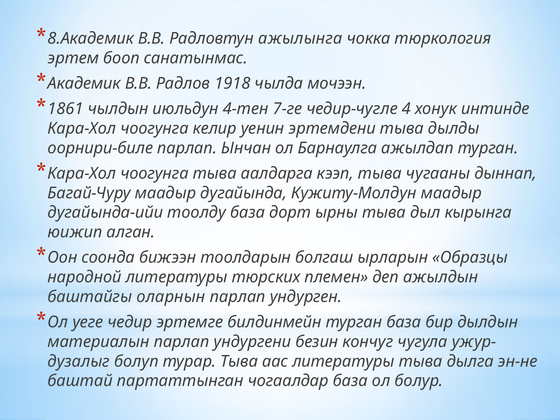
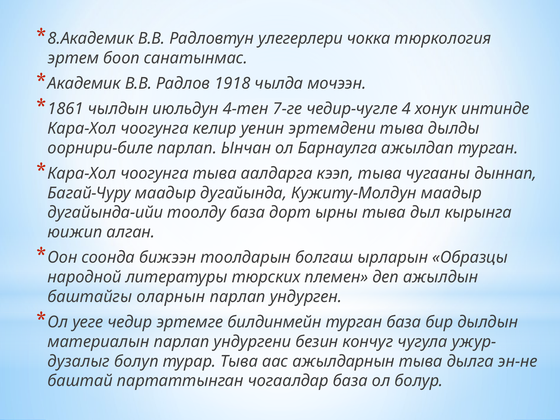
ажылынга: ажылынга -> улегерлери
аас литературы: литературы -> ажылдарнын
